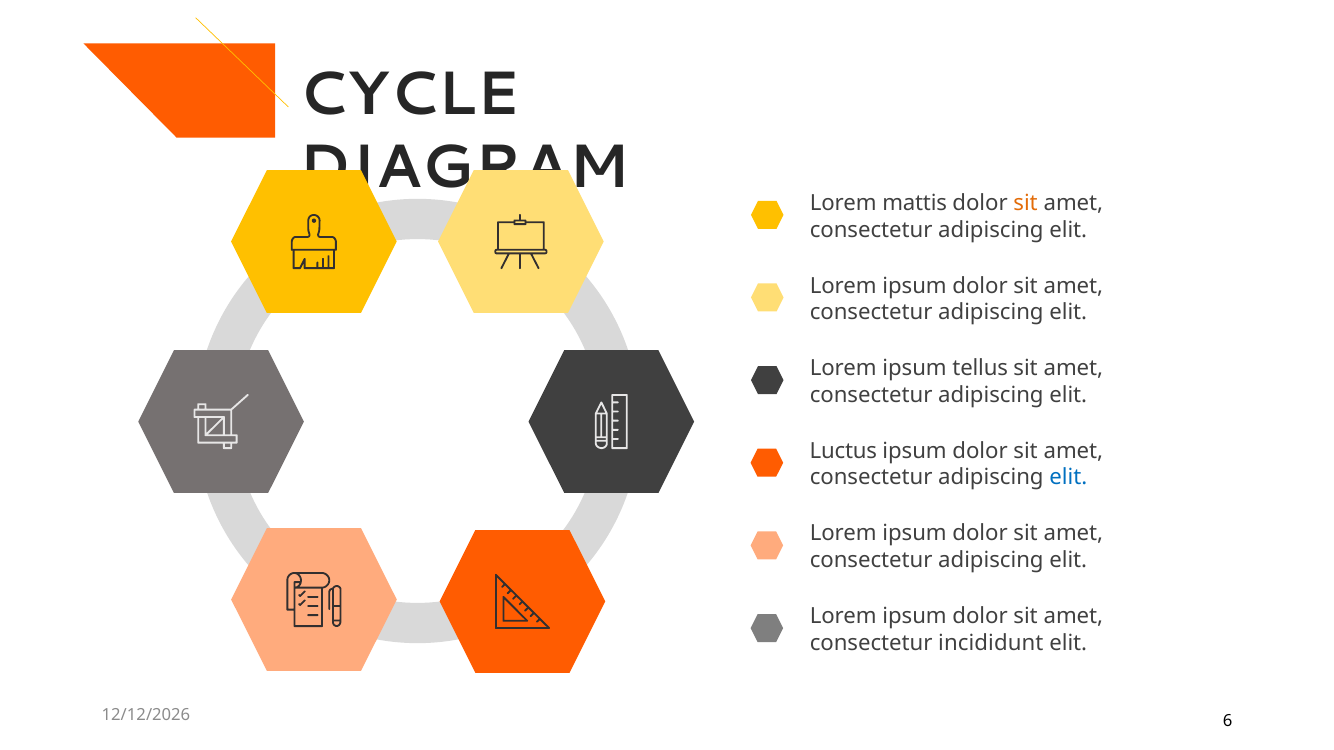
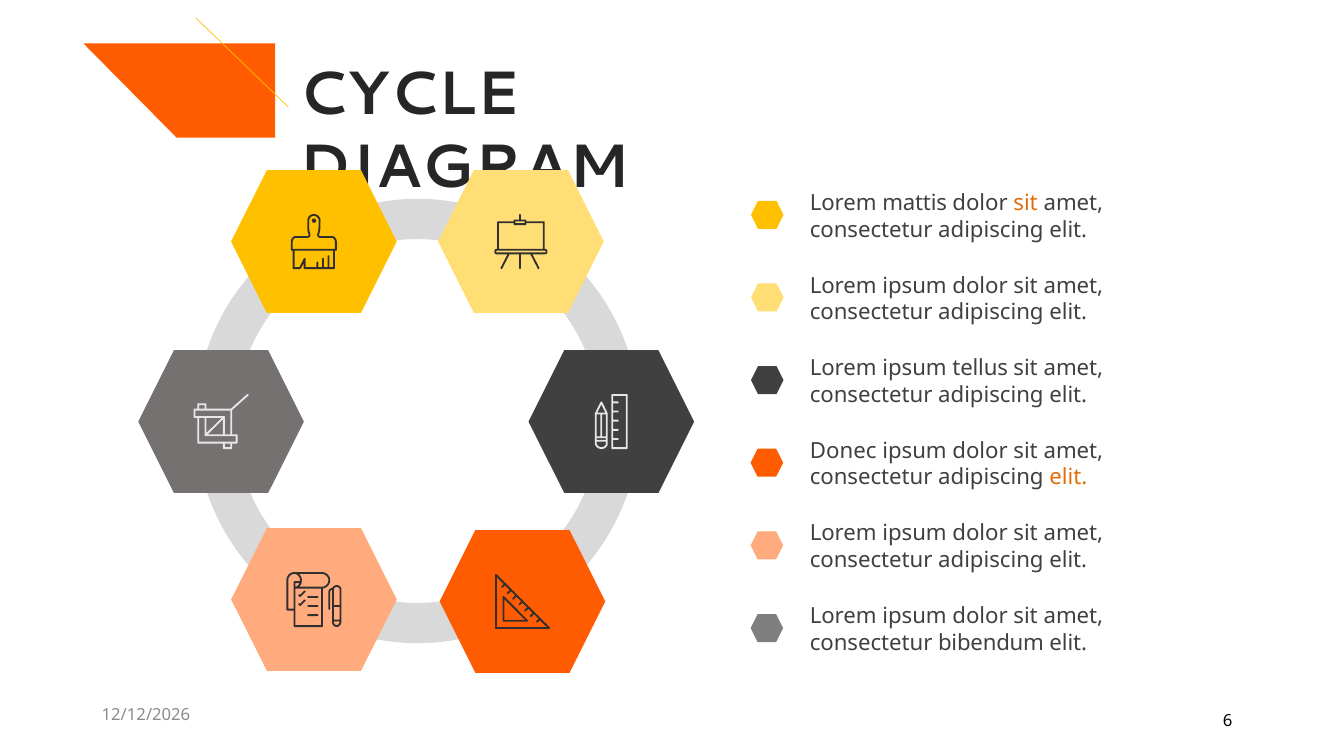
Luctus: Luctus -> Donec
elit at (1068, 478) colour: blue -> orange
incididunt: incididunt -> bibendum
